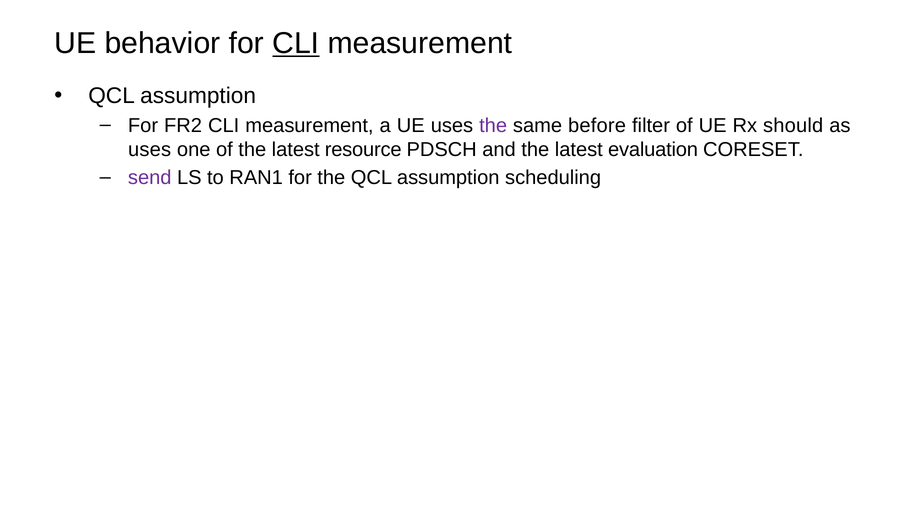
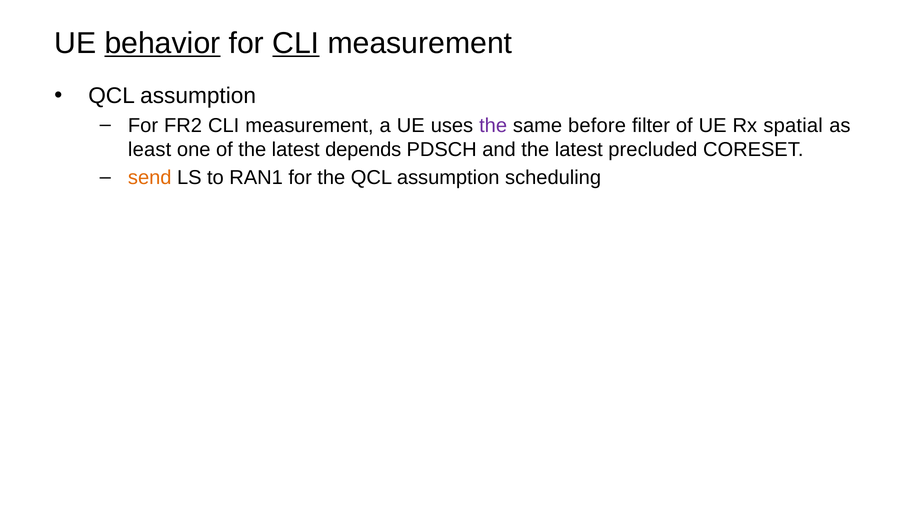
behavior underline: none -> present
should: should -> spatial
uses at (150, 150): uses -> least
resource: resource -> depends
evaluation: evaluation -> precluded
send colour: purple -> orange
